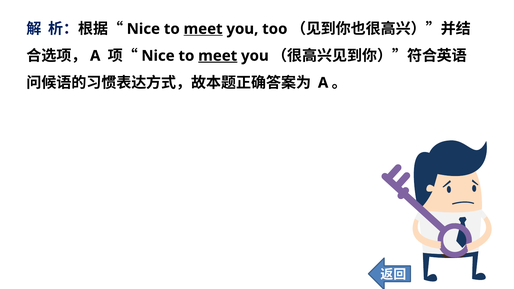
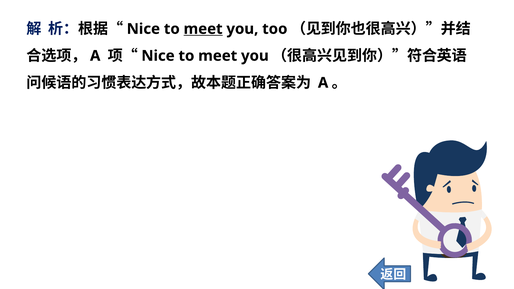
meet at (218, 56) underline: present -> none
